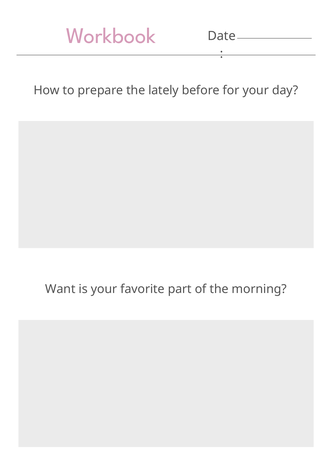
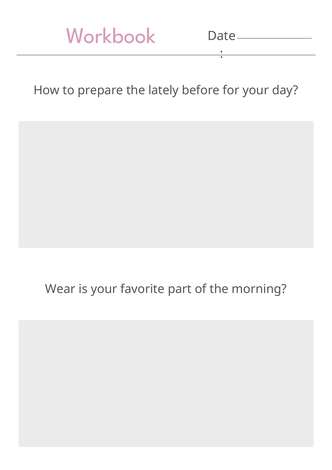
Want: Want -> Wear
